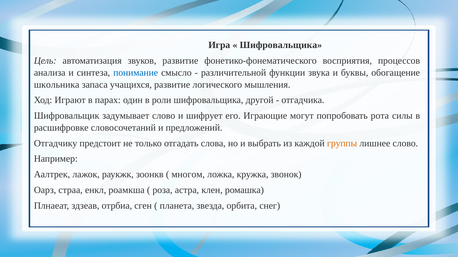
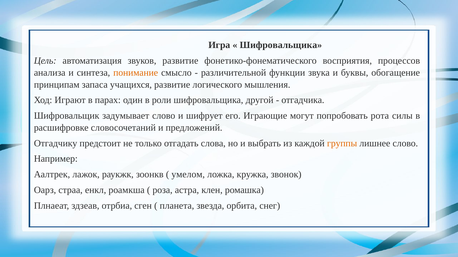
понимание colour: blue -> orange
школьника: школьника -> принципам
многом: многом -> умелом
